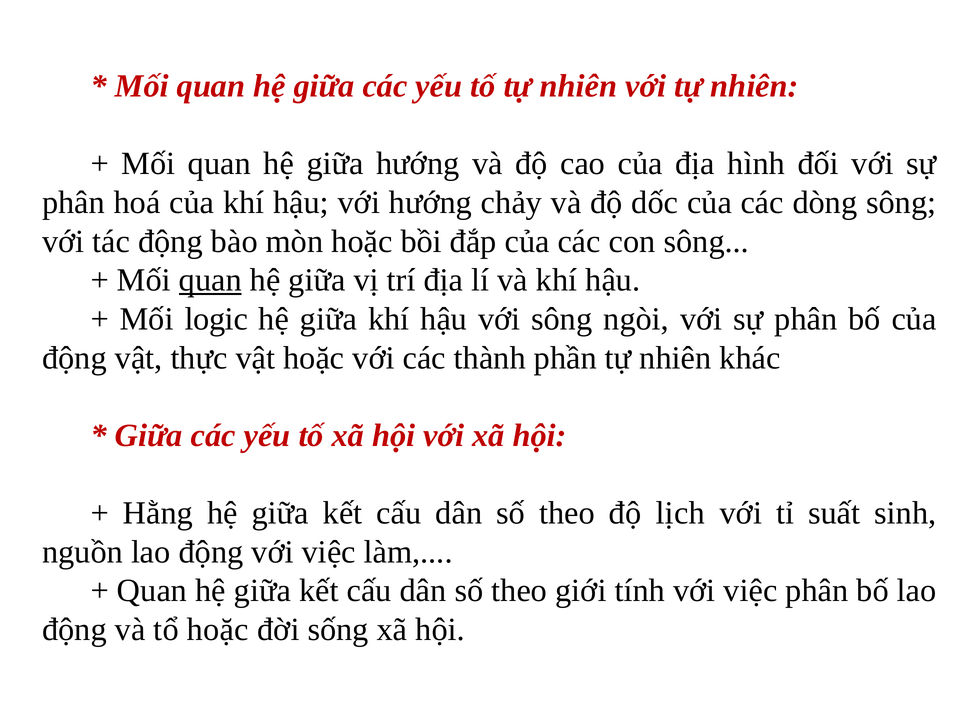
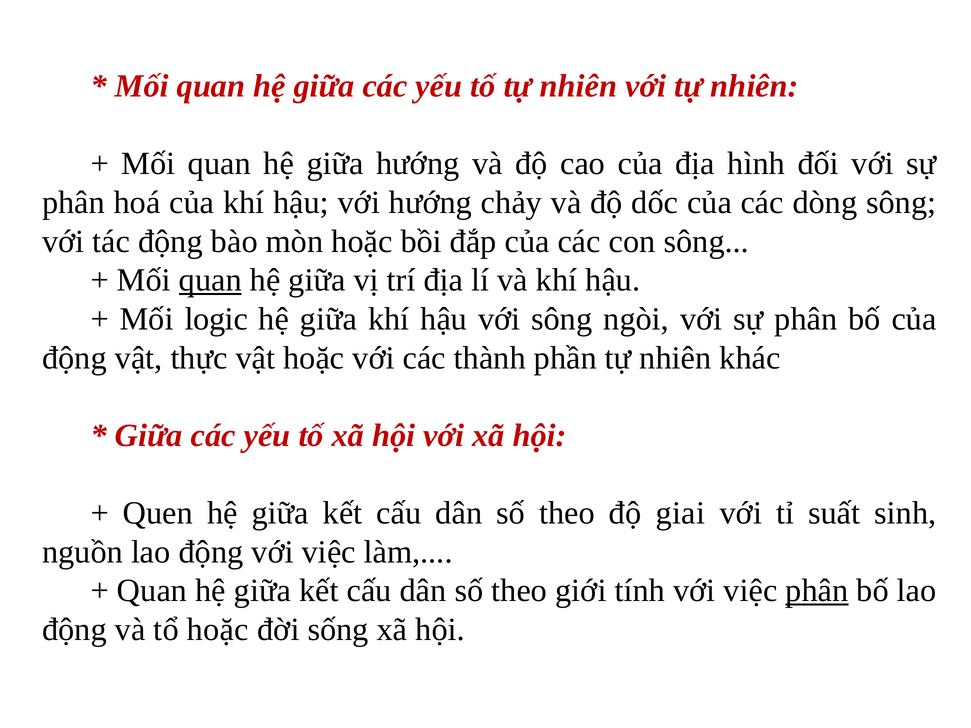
Hằng: Hằng -> Quen
lịch: lịch -> giai
phân at (817, 591) underline: none -> present
